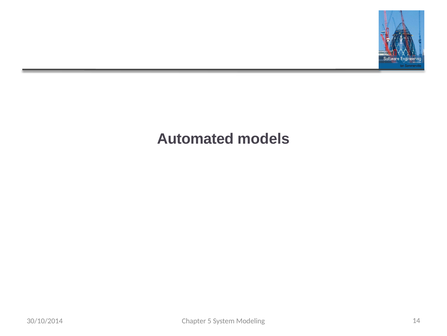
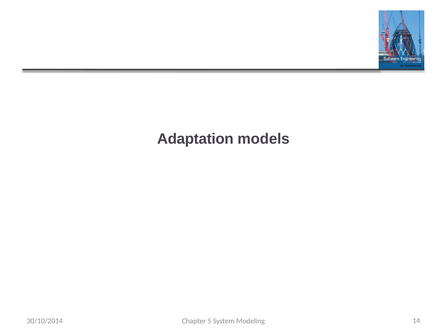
Automated: Automated -> Adaptation
